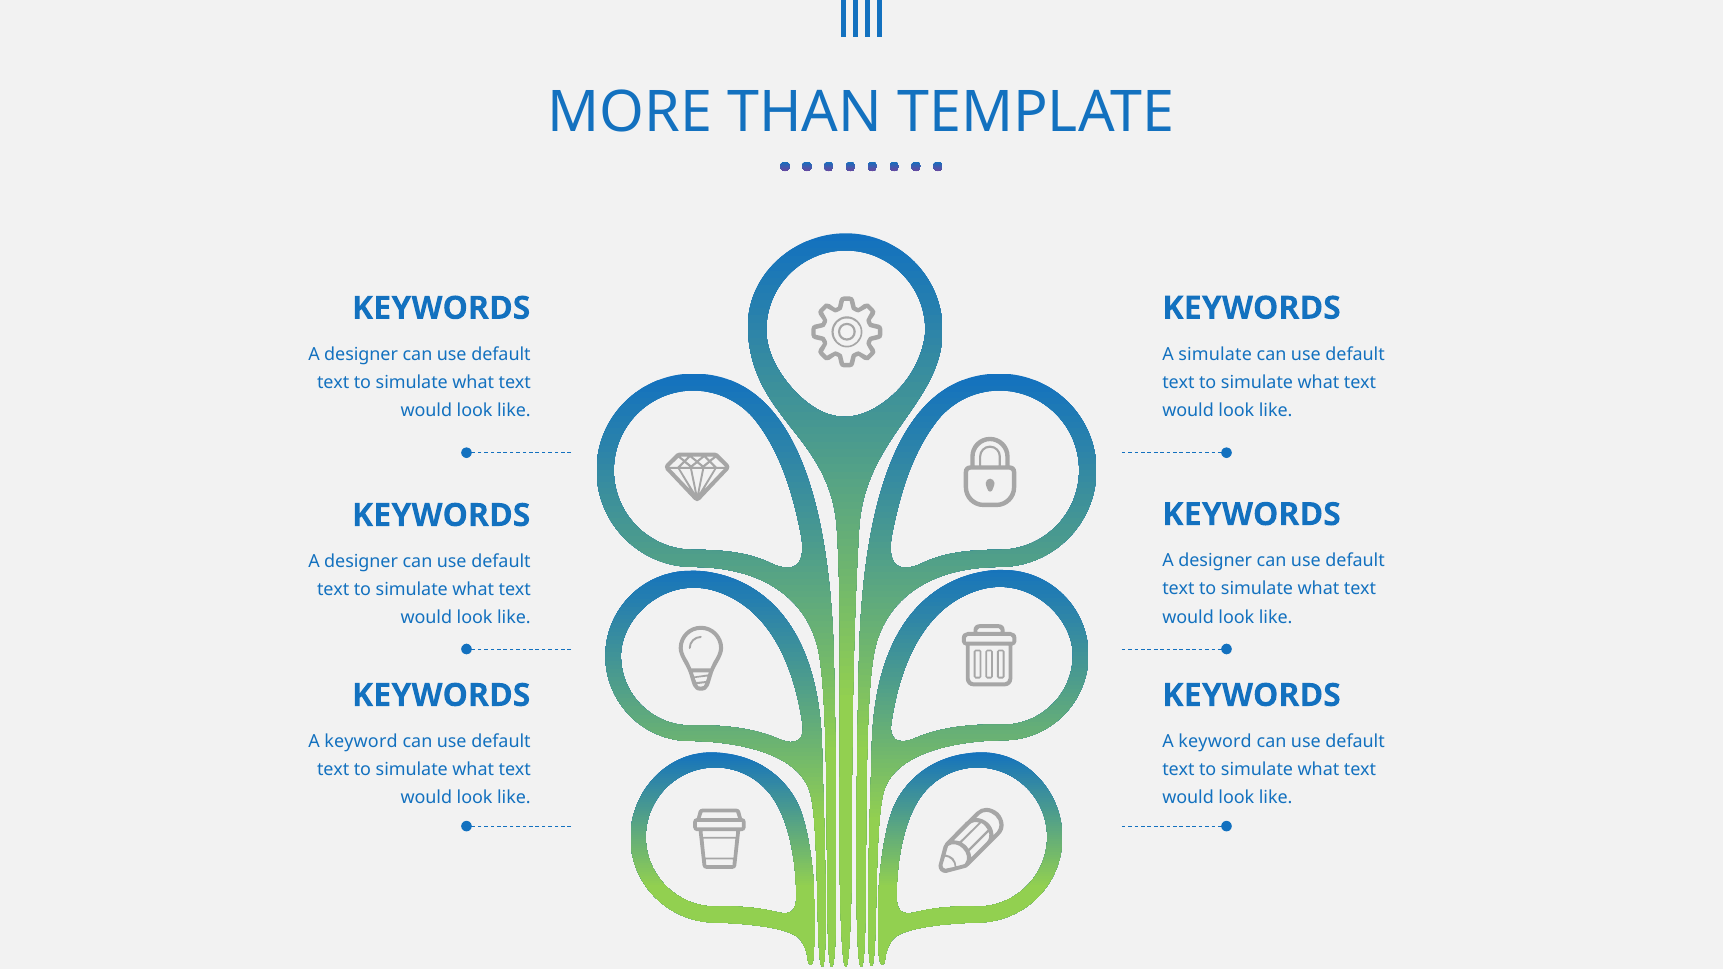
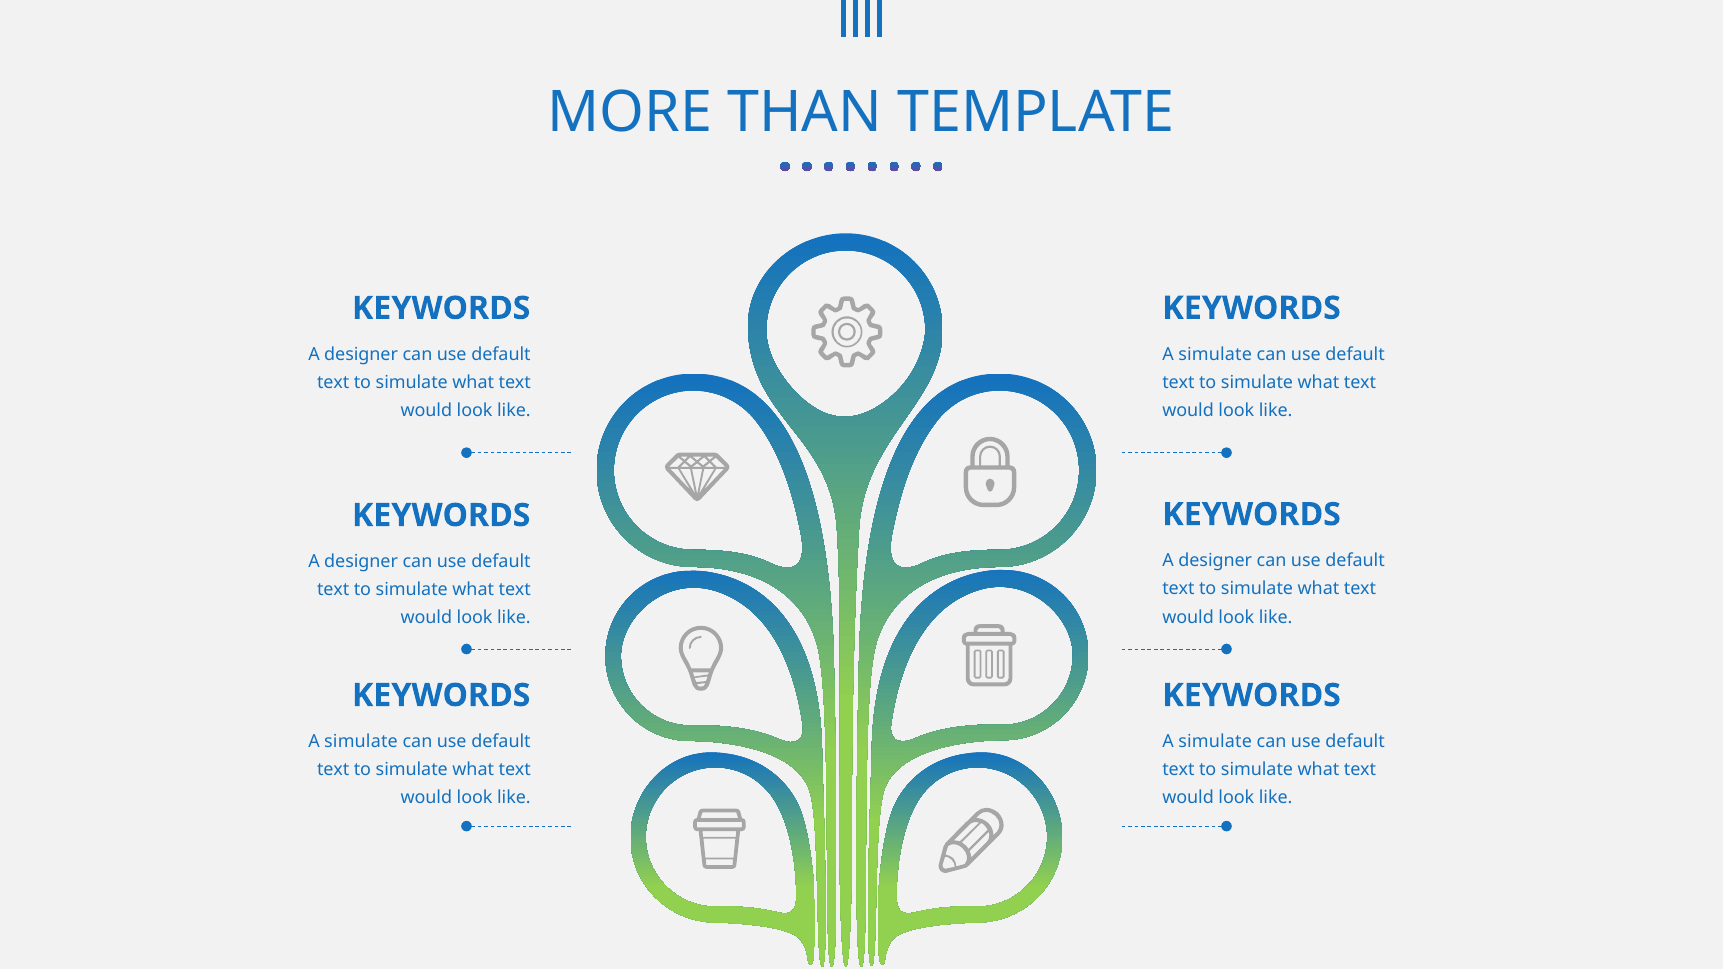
keyword at (361, 742): keyword -> simulate
keyword at (1215, 742): keyword -> simulate
